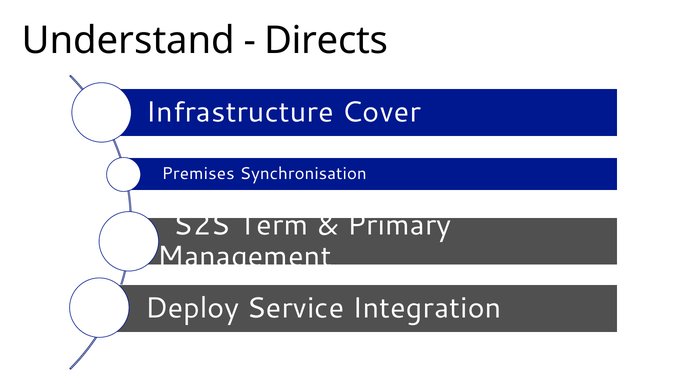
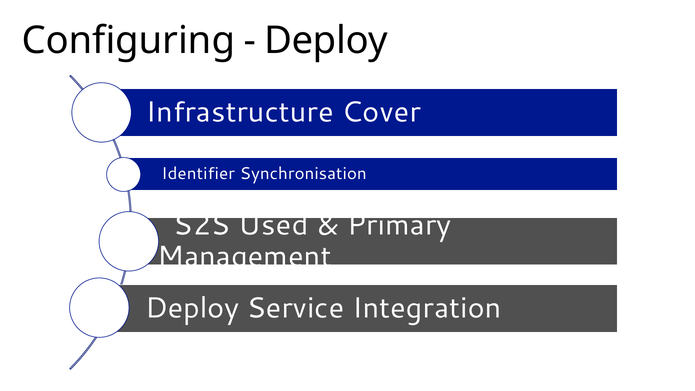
Understand: Understand -> Configuring
Directs at (326, 40): Directs -> Deploy
Premises: Premises -> Identifier
Term: Term -> Used
